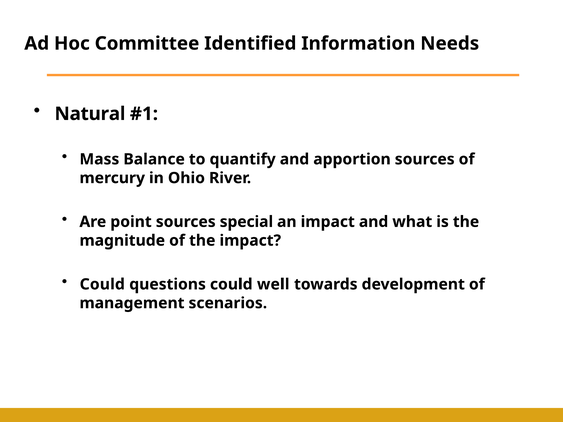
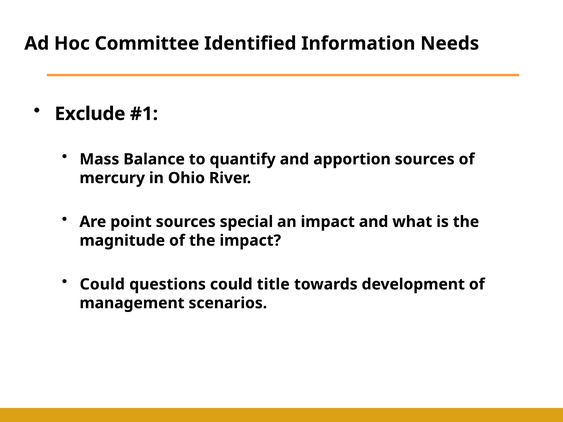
Natural: Natural -> Exclude
well: well -> title
